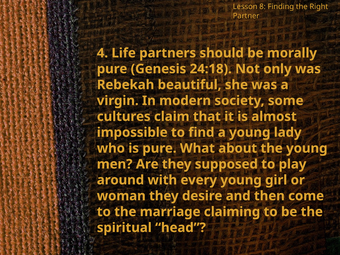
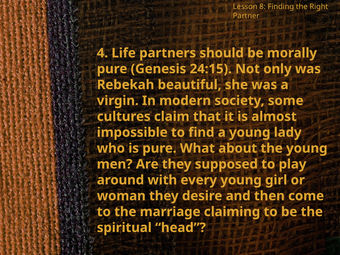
24:18: 24:18 -> 24:15
